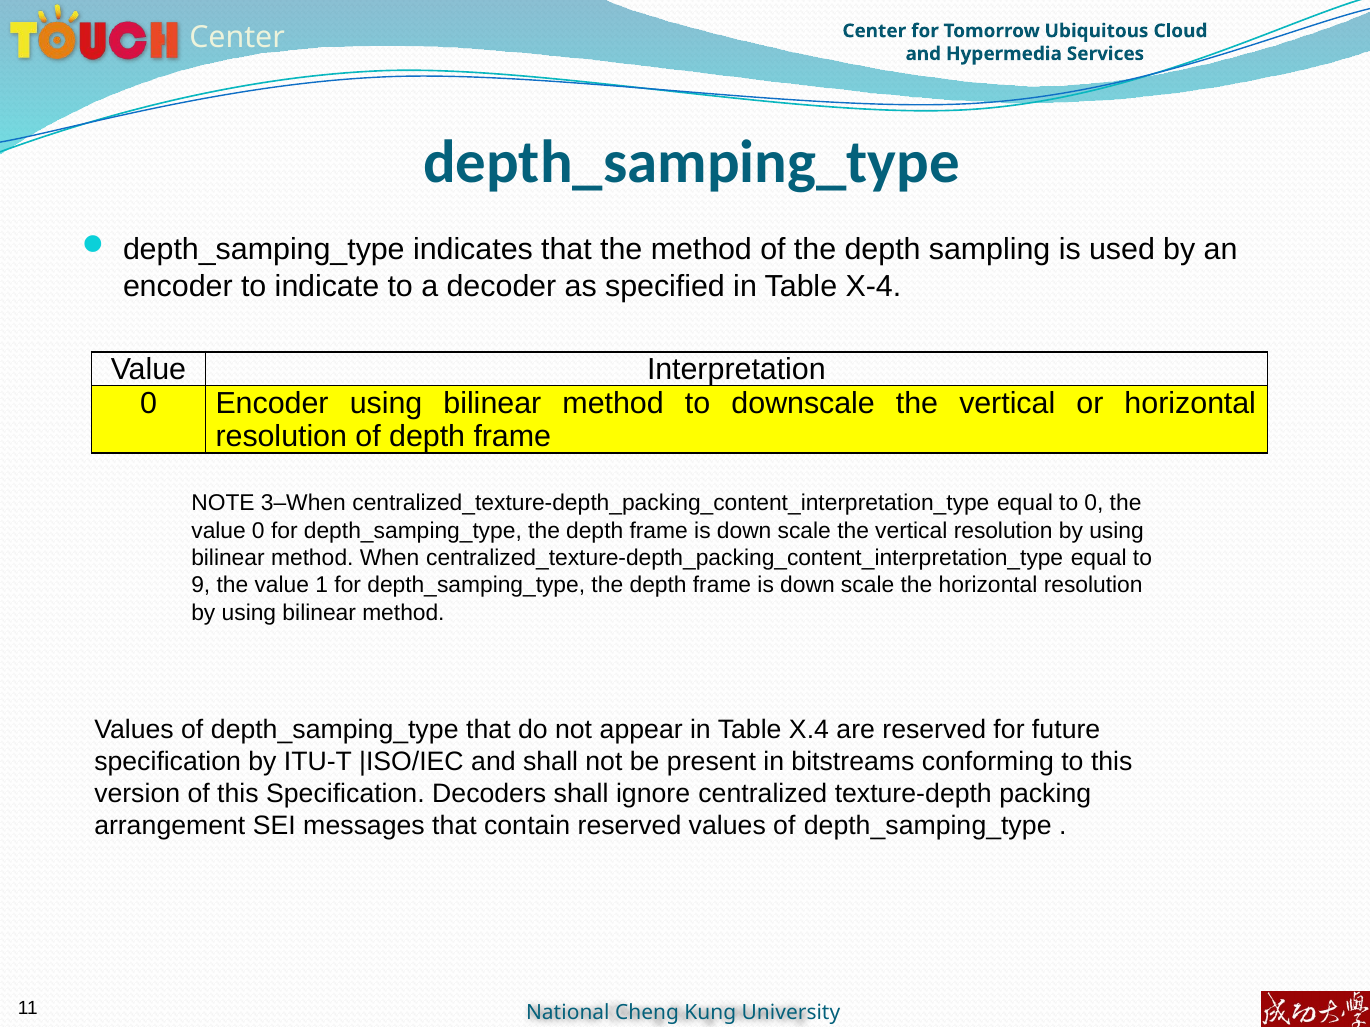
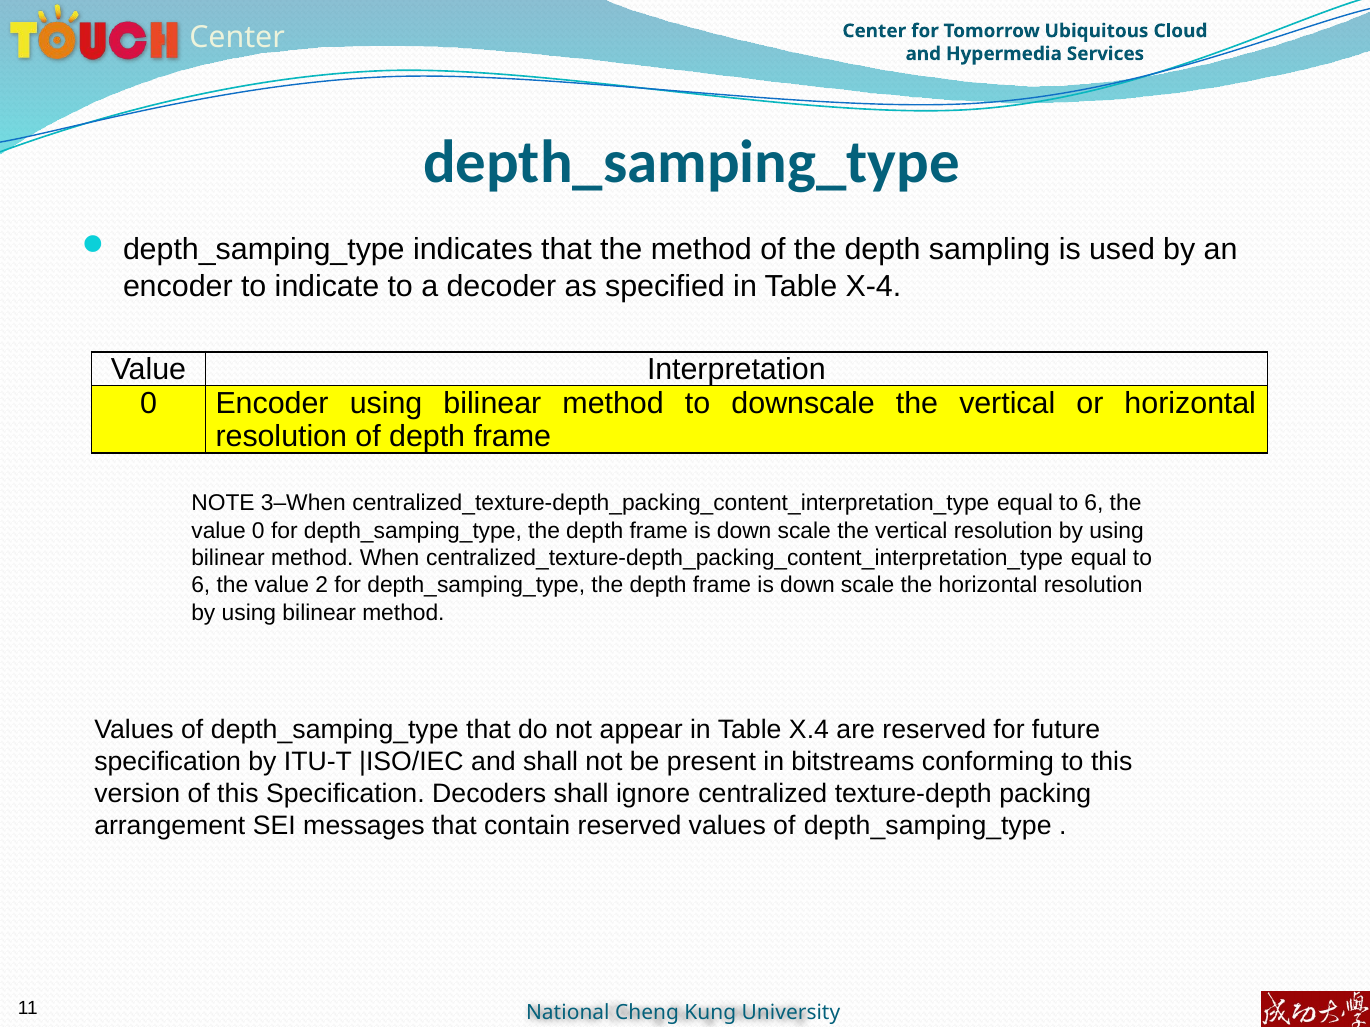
0 at (1094, 503): 0 -> 6
9 at (201, 586): 9 -> 6
1: 1 -> 2
